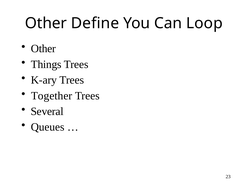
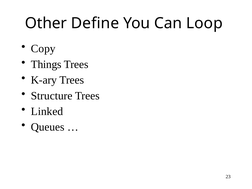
Other at (43, 49): Other -> Copy
Together: Together -> Structure
Several: Several -> Linked
